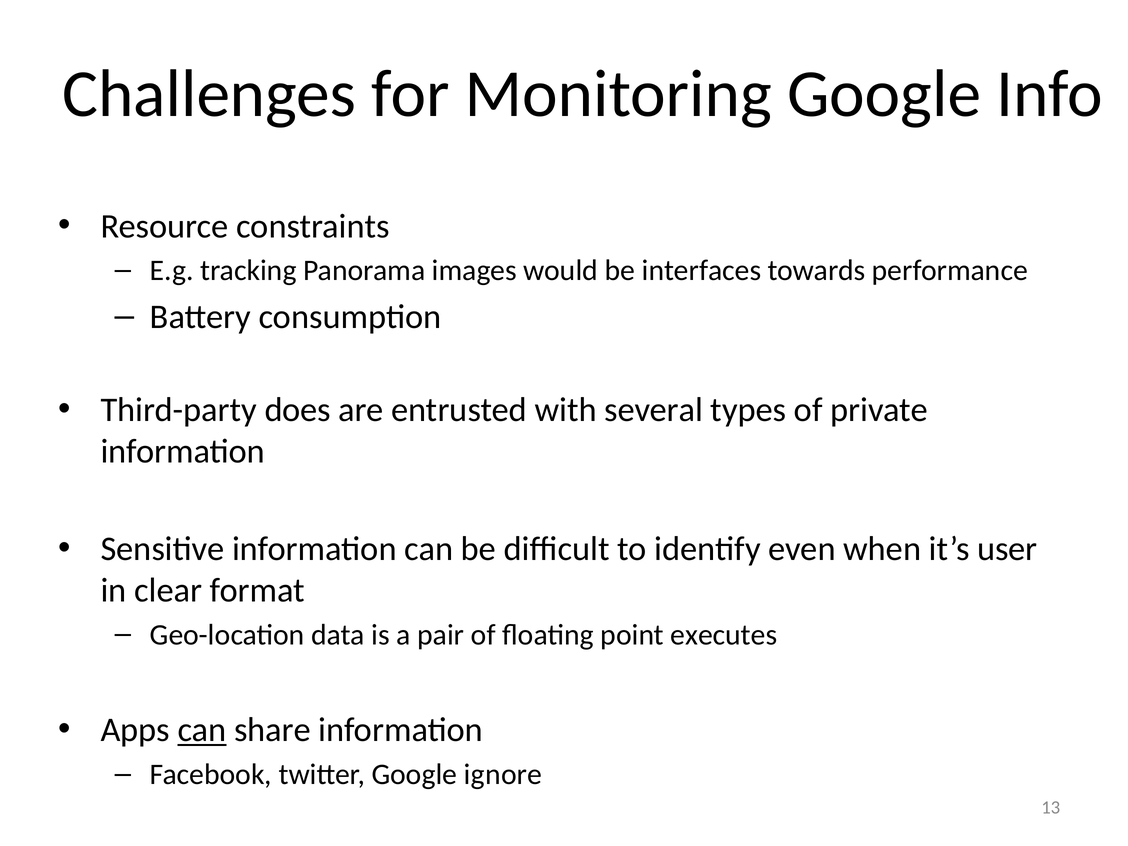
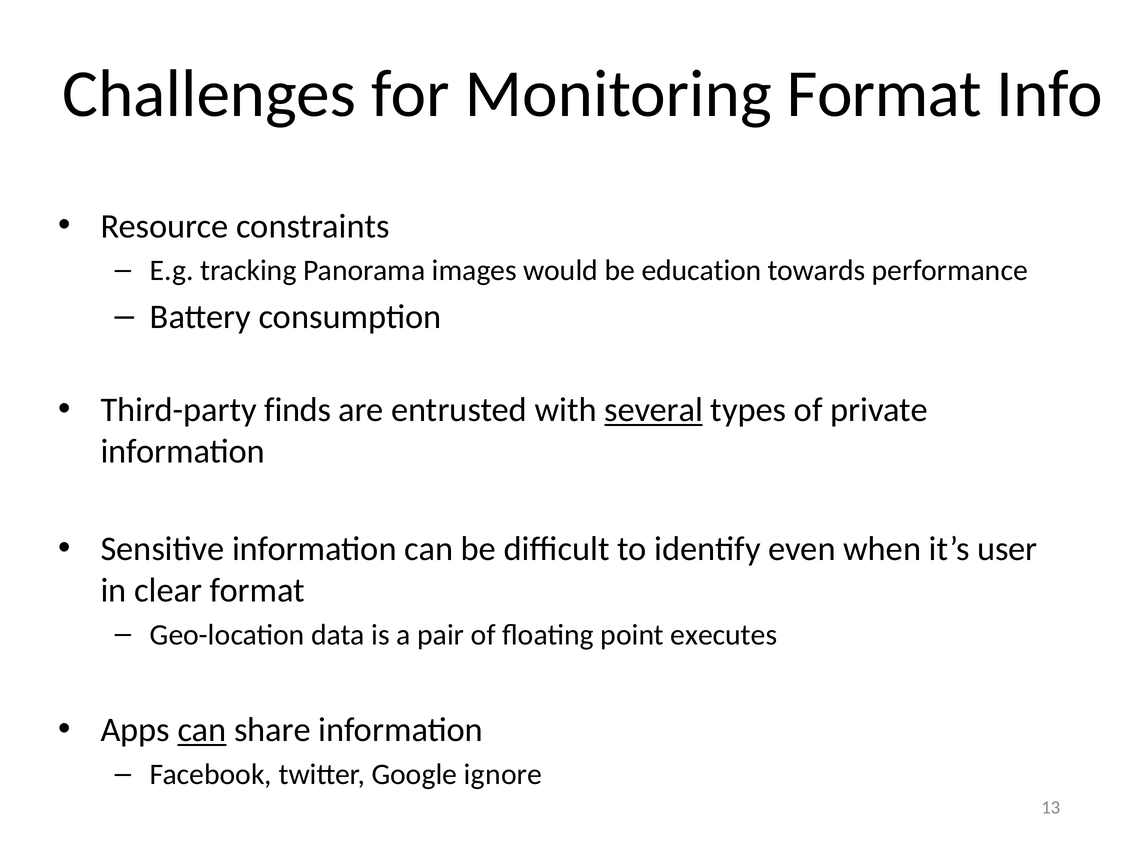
Monitoring Google: Google -> Format
interfaces: interfaces -> education
does: does -> finds
several underline: none -> present
